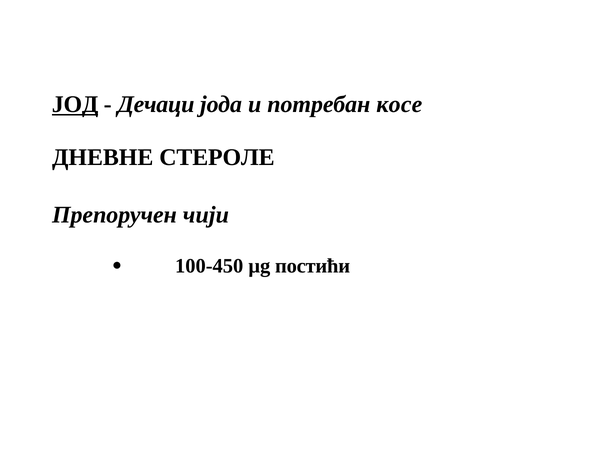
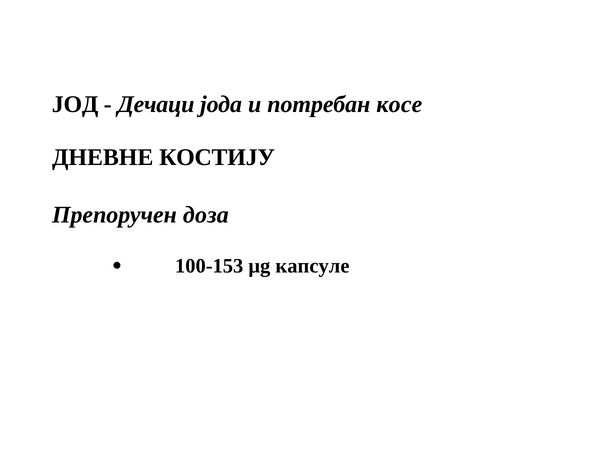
ЈОД underline: present -> none
СТЕРОЛЕ: СТЕРОЛЕ -> КОСТИЈУ
чији: чији -> доза
100-450: 100-450 -> 100-153
постићи: постићи -> капсуле
